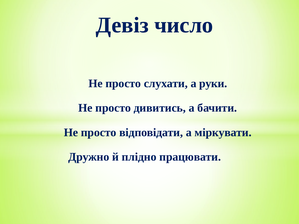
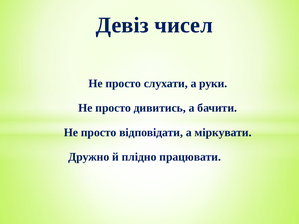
число: число -> чисел
